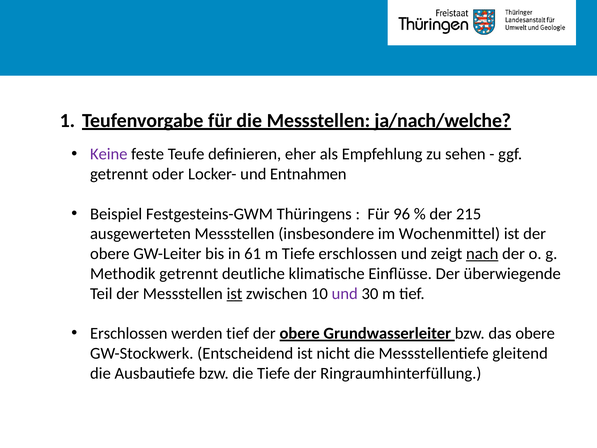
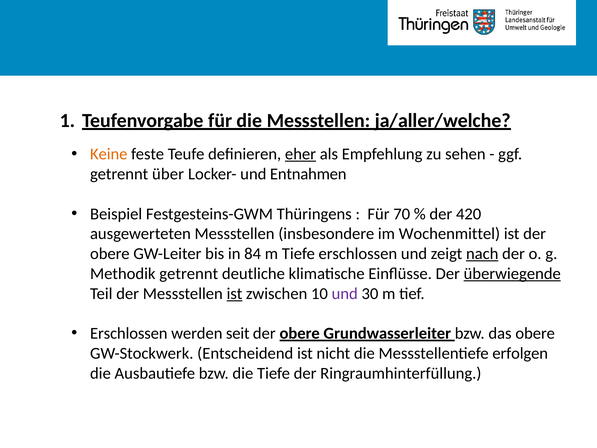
ja/nach/welche: ja/nach/welche -> ja/aller/welche
Keine colour: purple -> orange
eher underline: none -> present
oder: oder -> über
96: 96 -> 70
215: 215 -> 420
61: 61 -> 84
überwiegende underline: none -> present
werden tief: tief -> seit
gleitend: gleitend -> erfolgen
